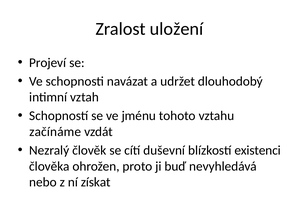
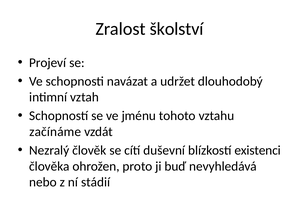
uložení: uložení -> školství
získat: získat -> stádií
